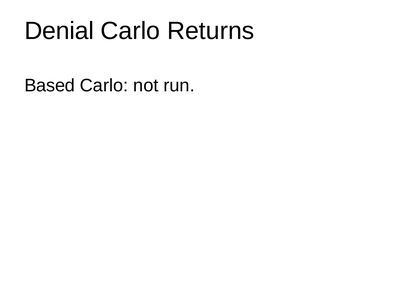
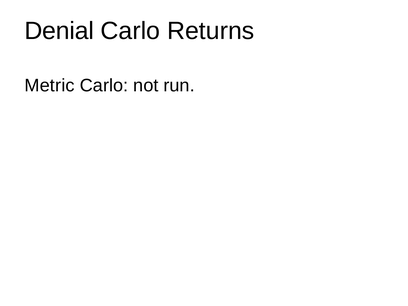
Based: Based -> Metric
